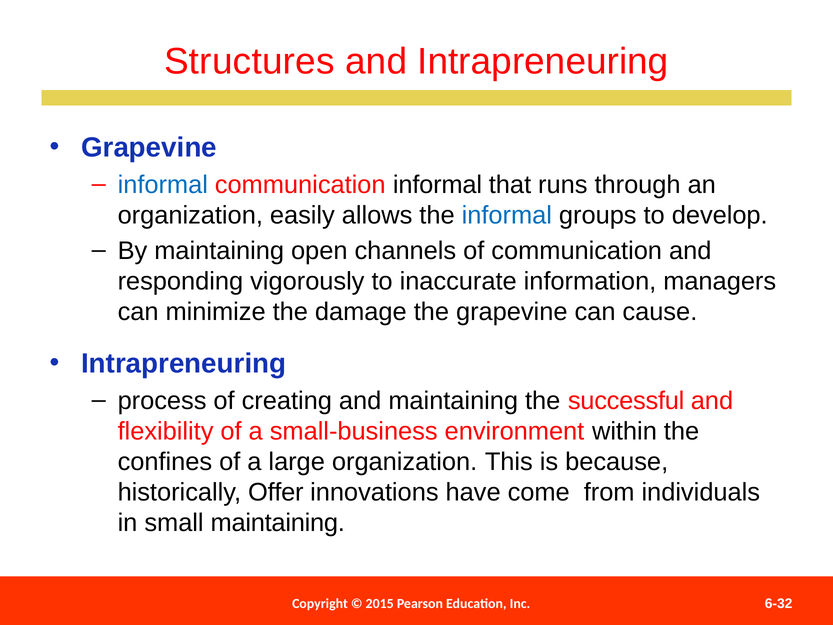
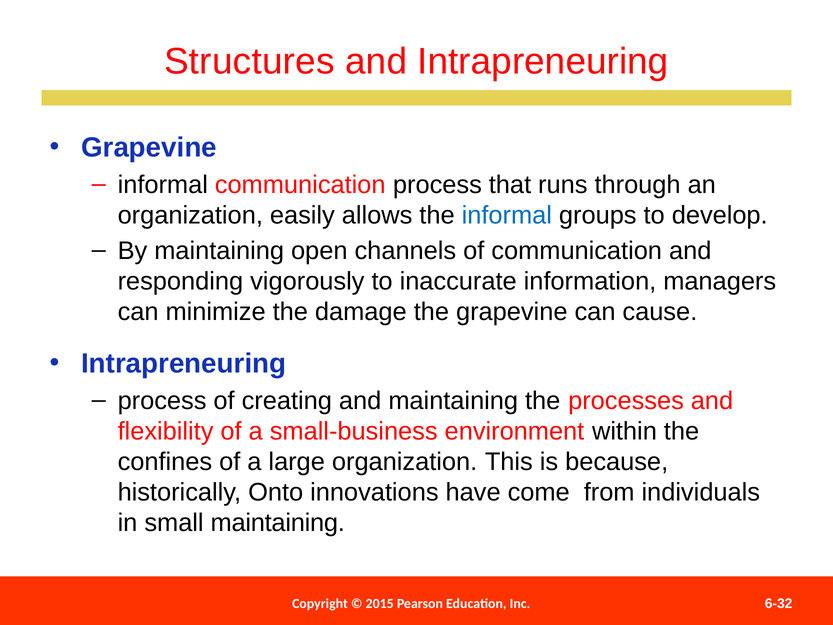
informal at (163, 185) colour: blue -> black
communication informal: informal -> process
successful: successful -> processes
Offer: Offer -> Onto
